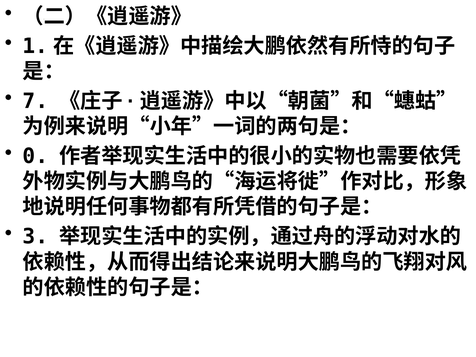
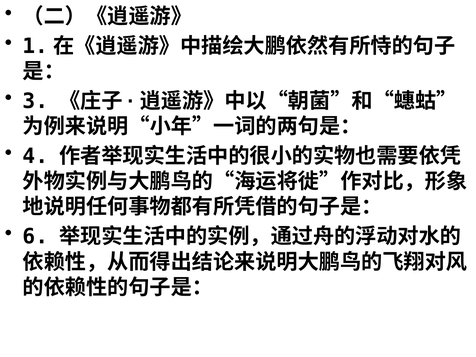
7: 7 -> 3
0: 0 -> 4
3: 3 -> 6
